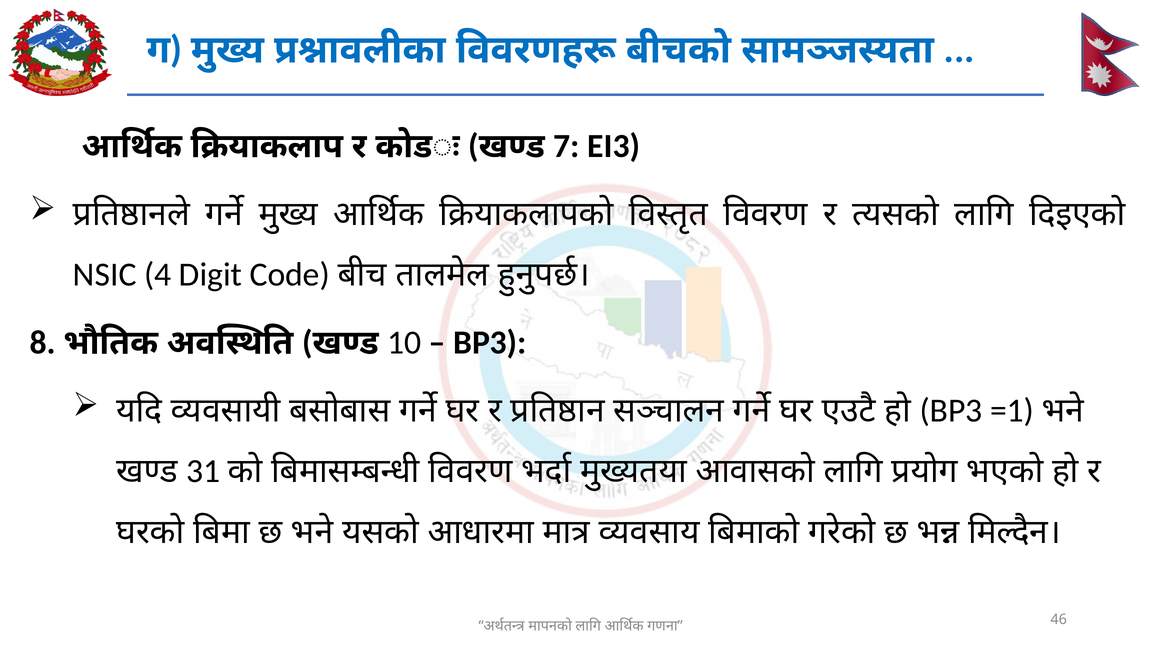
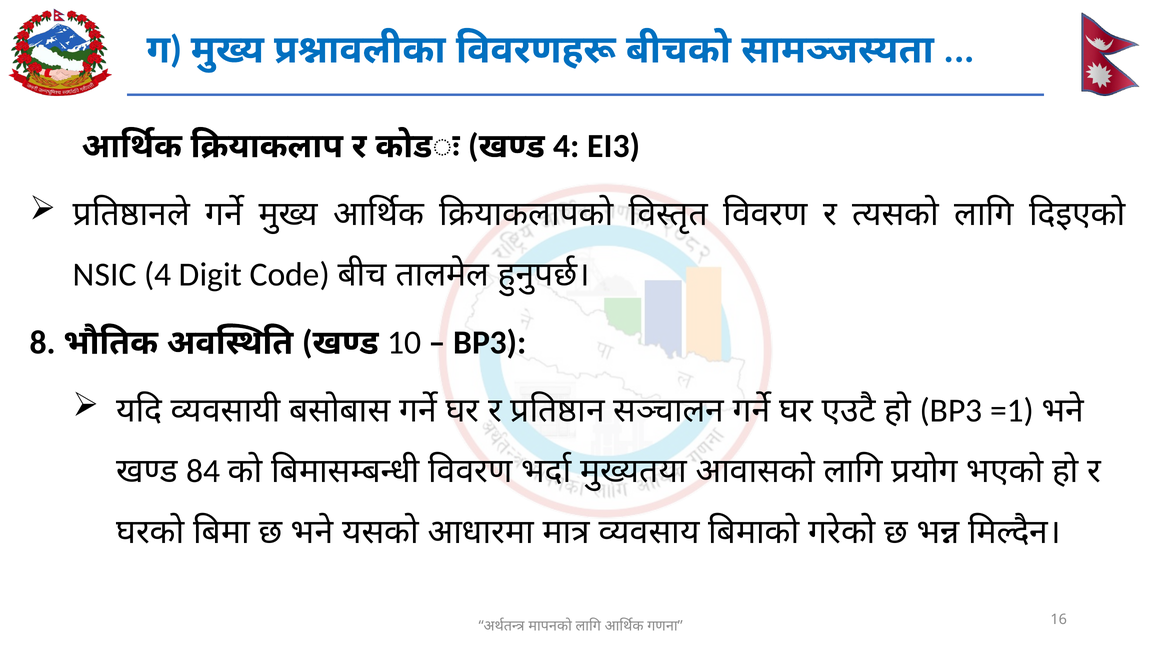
7 at (567, 146): 7 -> 4
31: 31 -> 84
46: 46 -> 16
